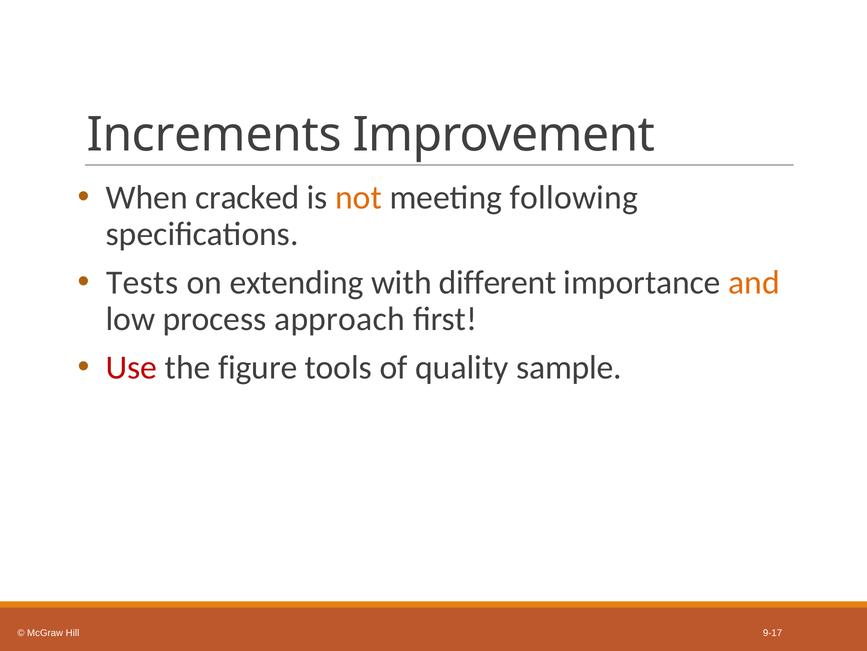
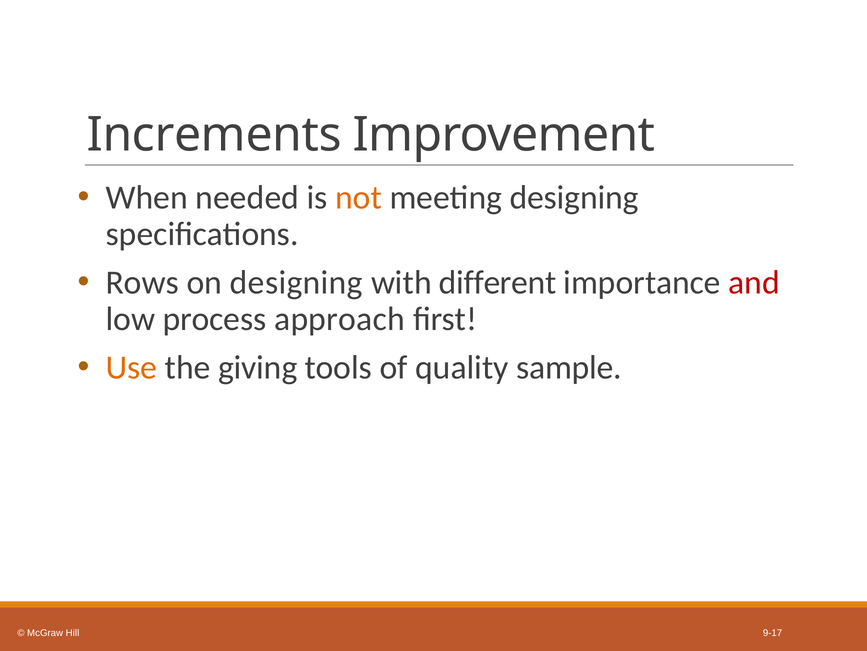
cracked: cracked -> needed
meeting following: following -> designing
Tests: Tests -> Rows
on extending: extending -> designing
and colour: orange -> red
Use colour: red -> orange
figure: figure -> giving
